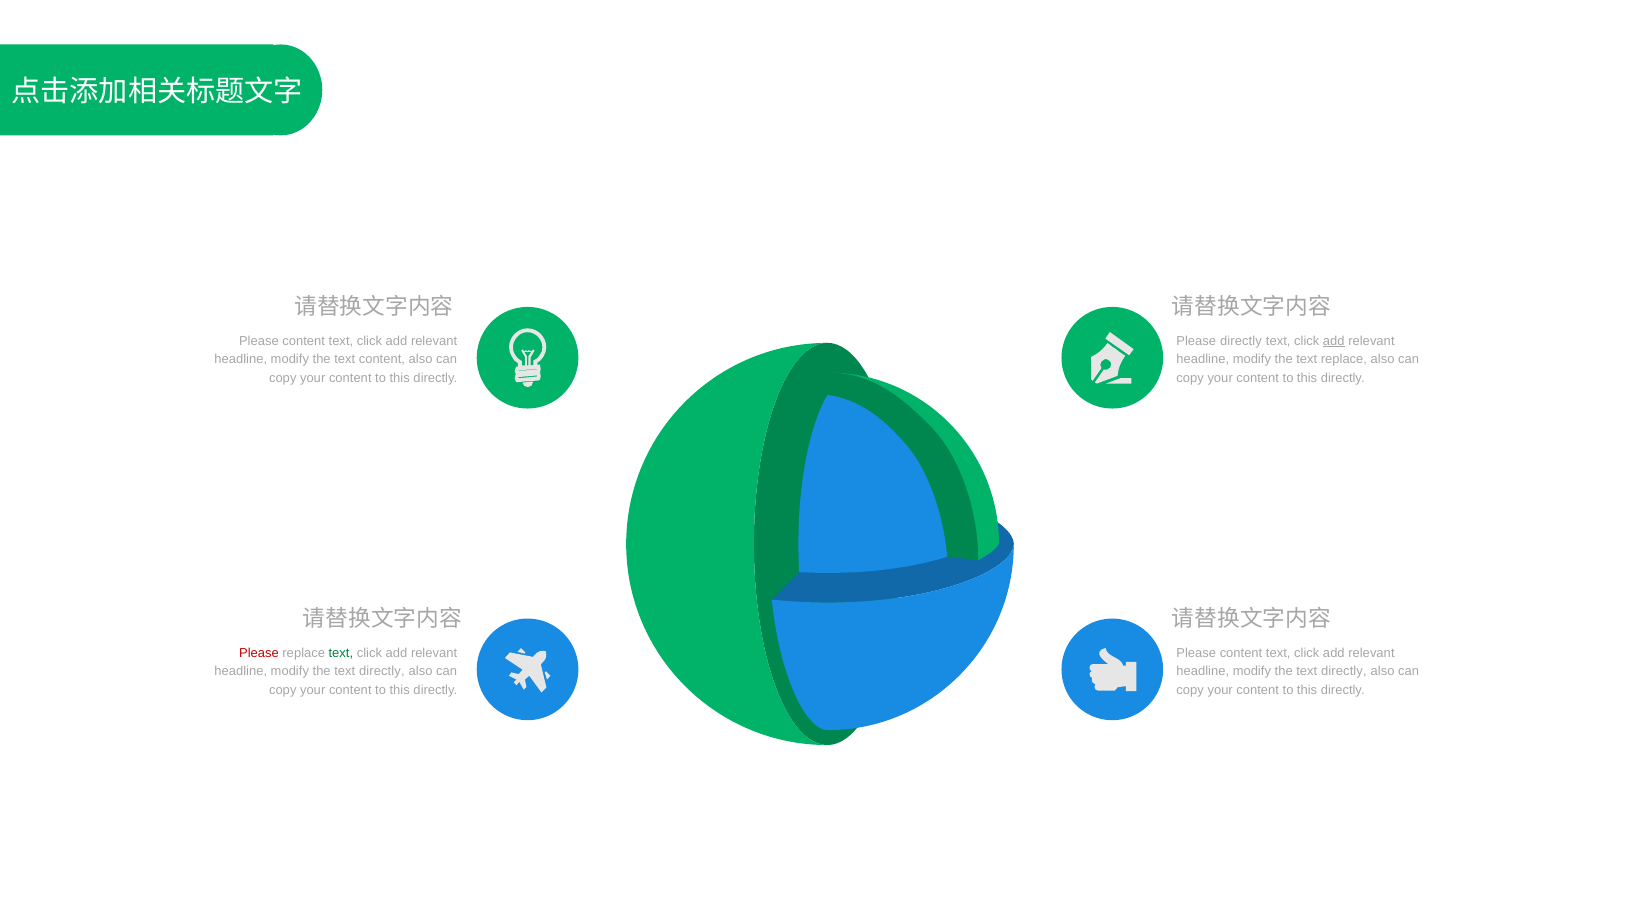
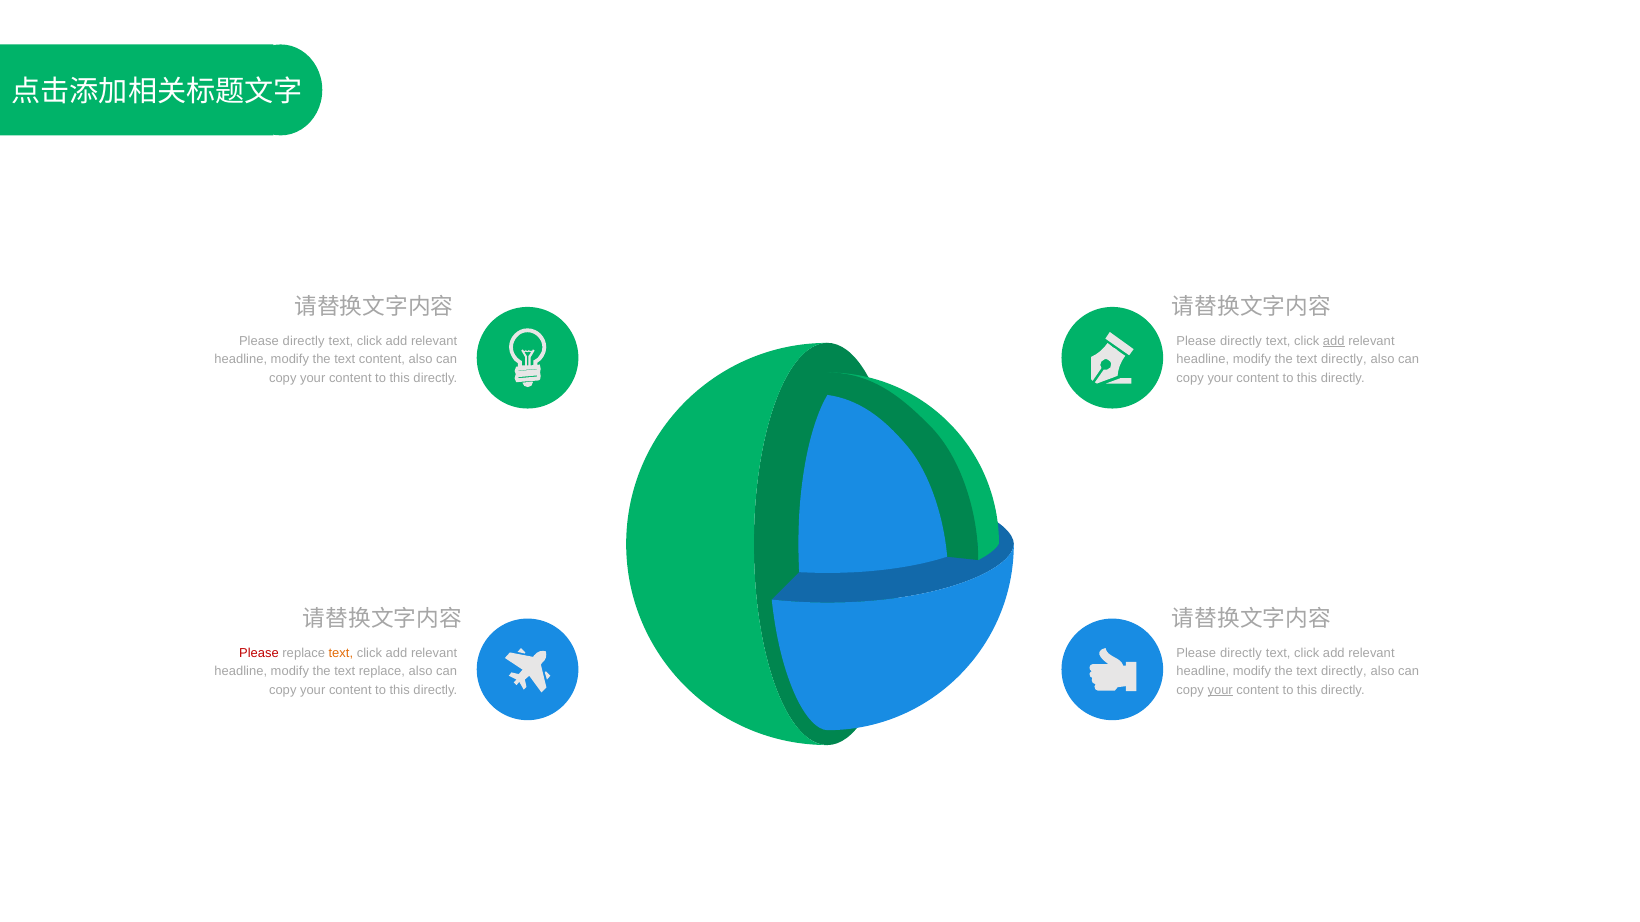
content at (304, 341): content -> directly
replace at (1344, 360): replace -> directly
text at (341, 653) colour: green -> orange
content at (1241, 653): content -> directly
directly at (382, 672): directly -> replace
your at (1220, 690) underline: none -> present
